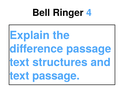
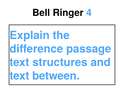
text passage: passage -> between
